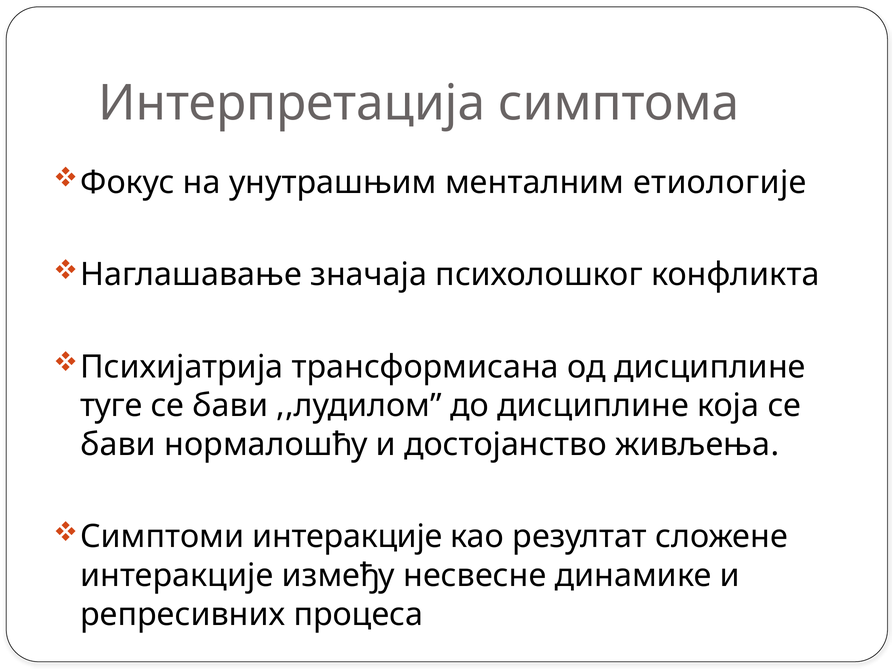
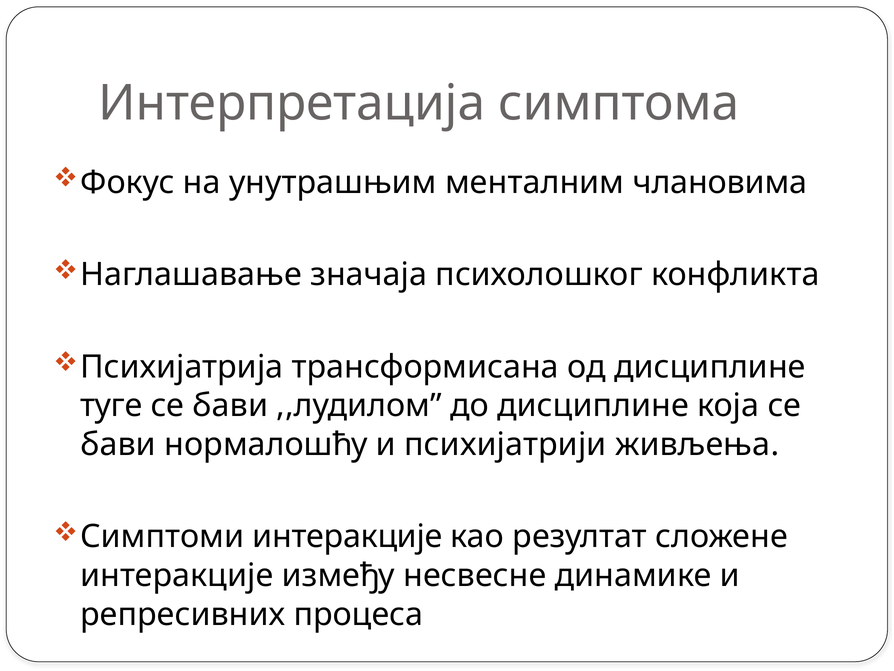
етиологије: етиологије -> члановима
достојанство: достојанство -> психијатрији
